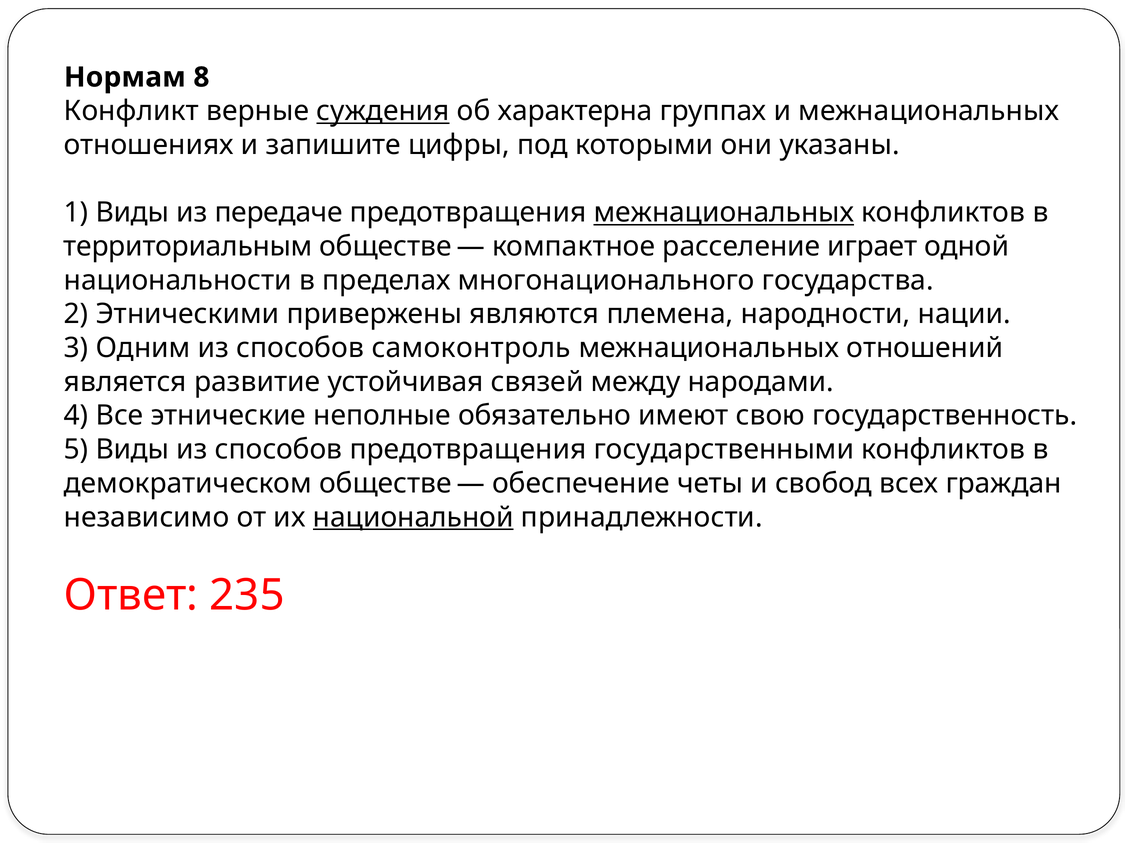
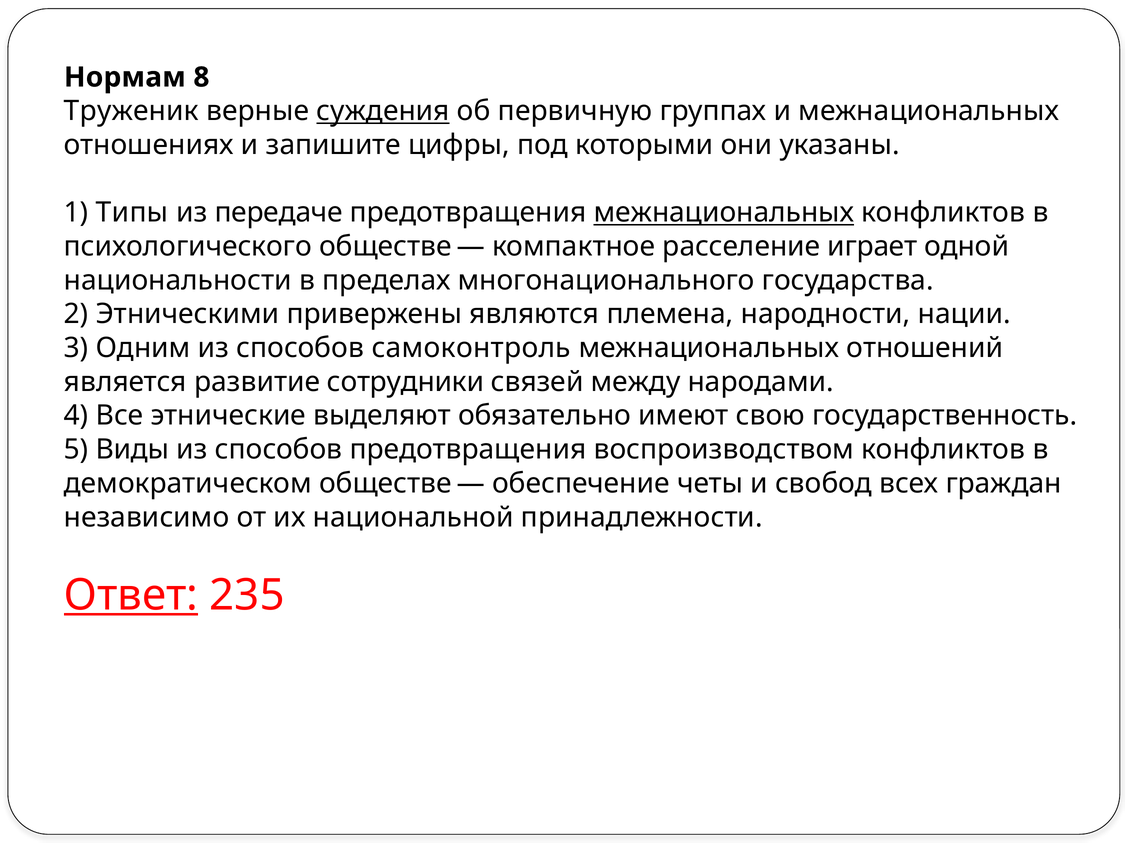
Конфликт: Конфликт -> Труженик
характерна: характерна -> первичную
1 Виды: Виды -> Типы
территориальным: территориальным -> психологического
устойчивая: устойчивая -> сотрудники
неполные: неполные -> выделяют
государственными: государственными -> воспроизводством
национальной underline: present -> none
Ответ underline: none -> present
